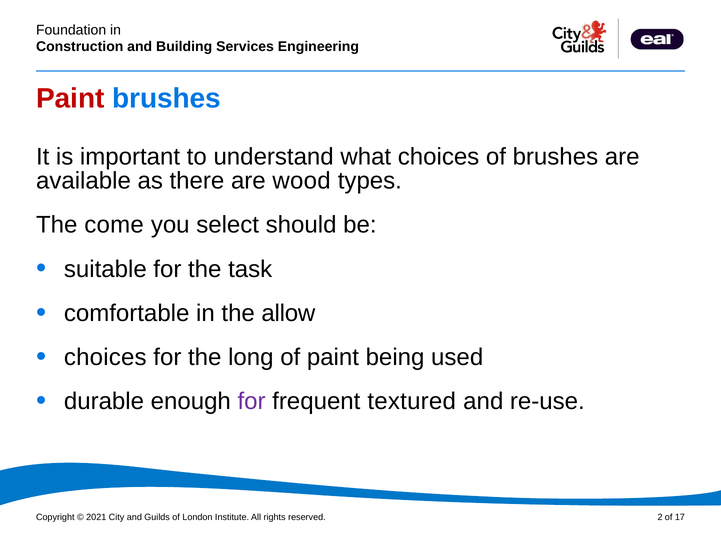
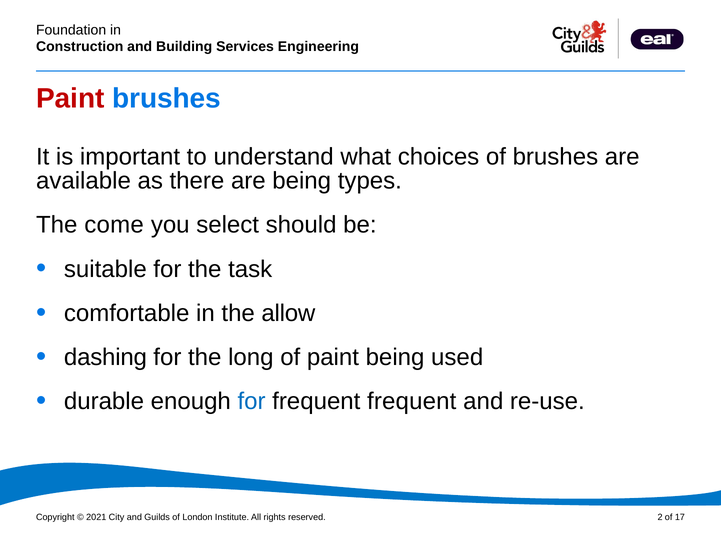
are wood: wood -> being
choices at (105, 357): choices -> dashing
for at (252, 401) colour: purple -> blue
frequent textured: textured -> frequent
